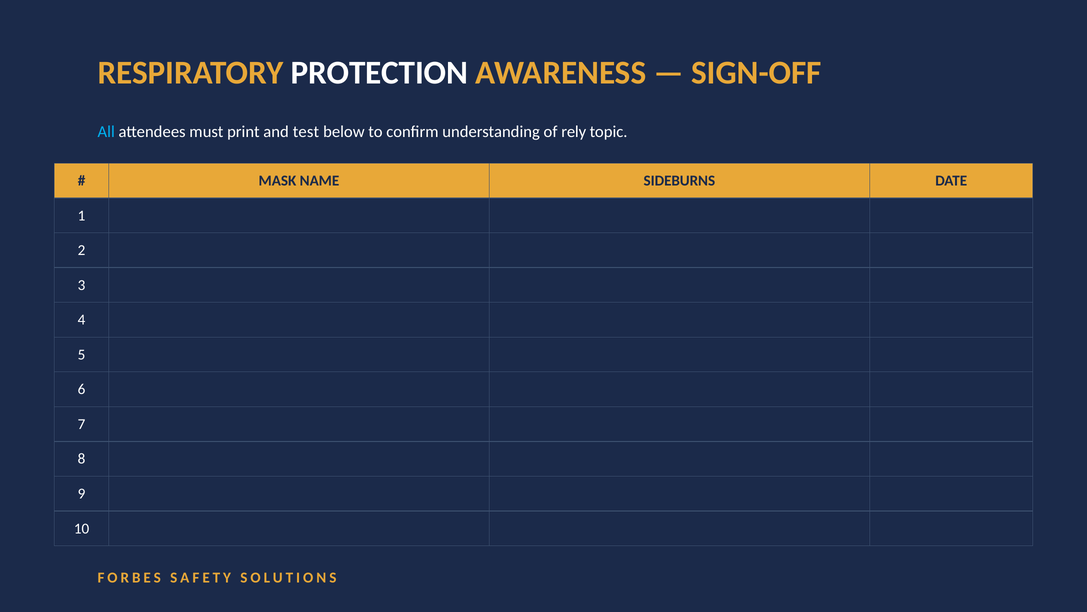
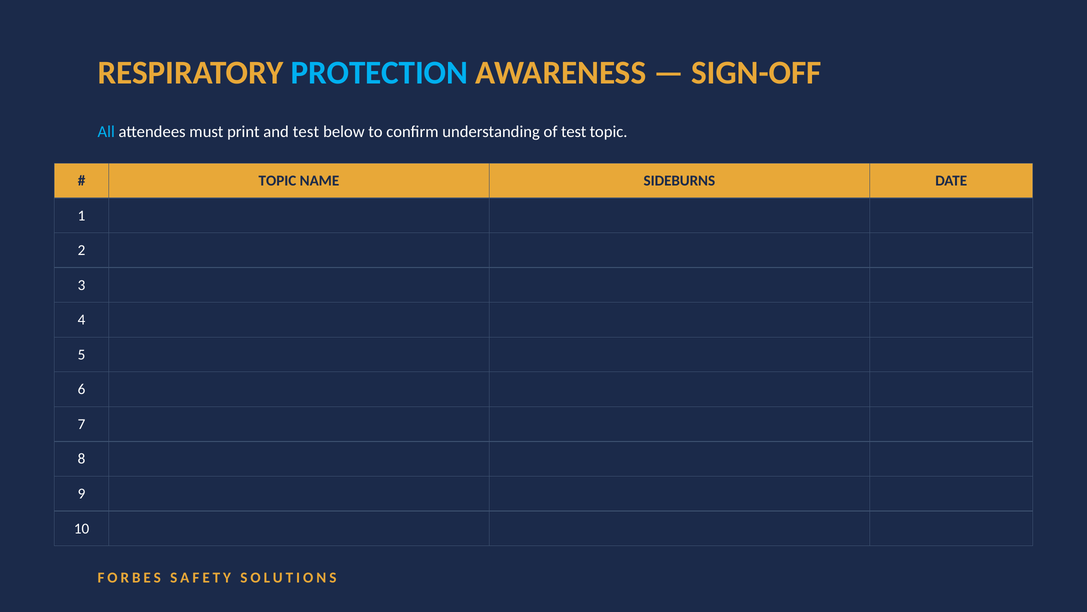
PROTECTION colour: white -> light blue
of rely: rely -> test
MASK at (277, 181): MASK -> TOPIC
